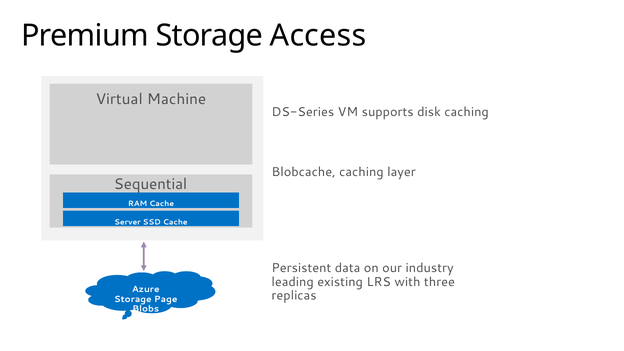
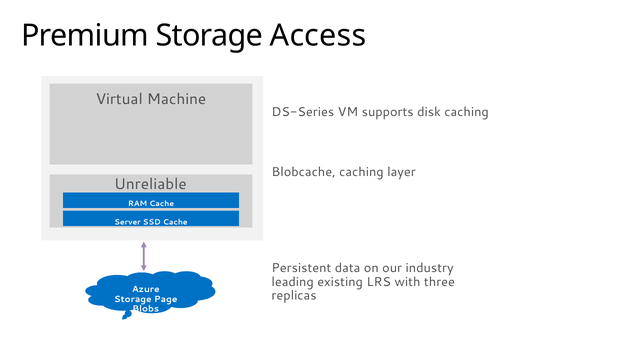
Sequential: Sequential -> Unreliable
